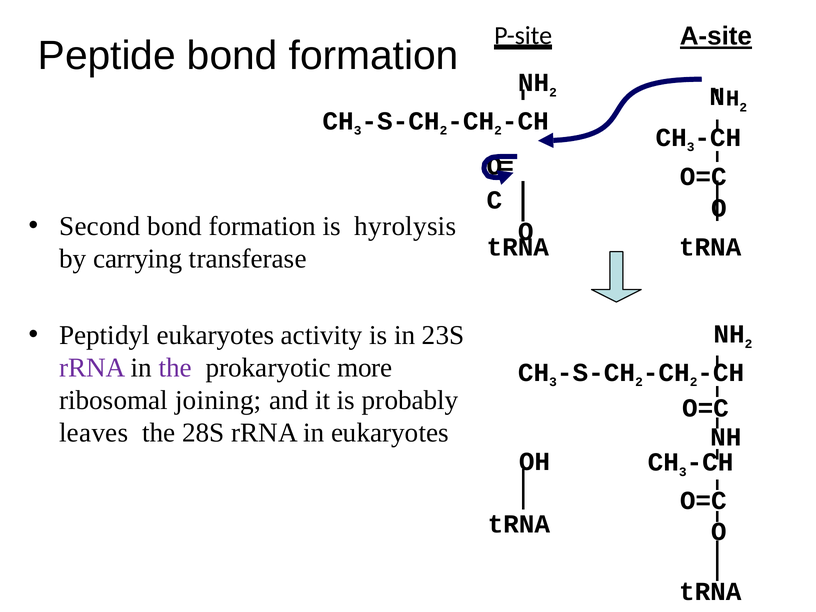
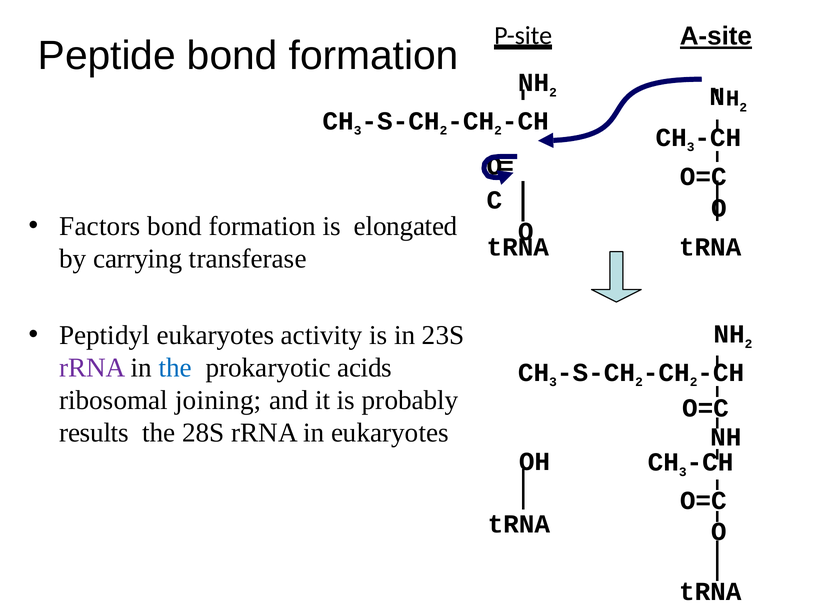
Second: Second -> Factors
hyrolysis: hyrolysis -> elongated
the at (175, 368) colour: purple -> blue
more: more -> acids
leaves: leaves -> results
